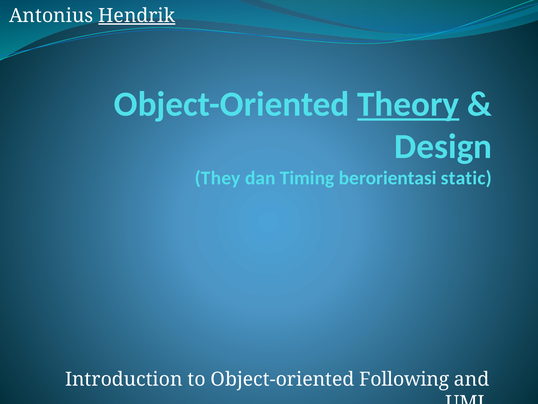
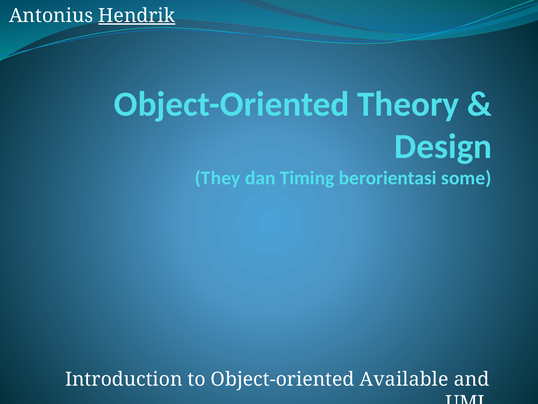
Theory underline: present -> none
static: static -> some
Following: Following -> Available
